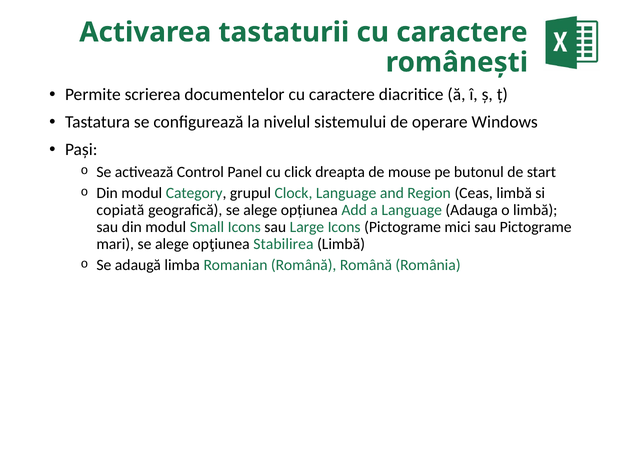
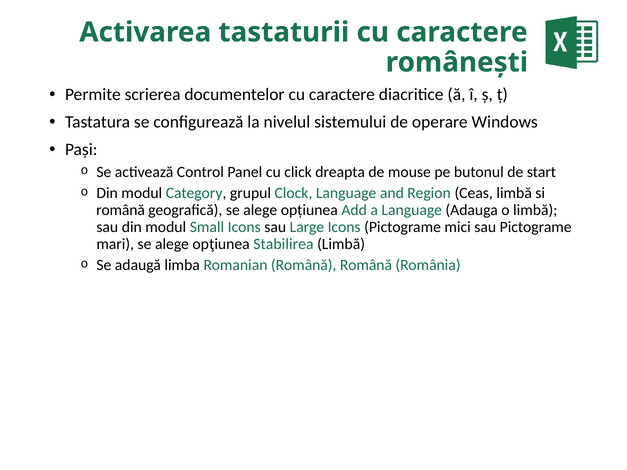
copiată at (120, 210): copiată -> română
